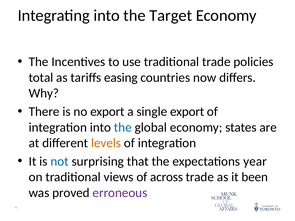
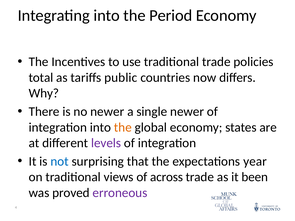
Target: Target -> Period
easing: easing -> public
no export: export -> newer
single export: export -> newer
the at (123, 127) colour: blue -> orange
levels colour: orange -> purple
